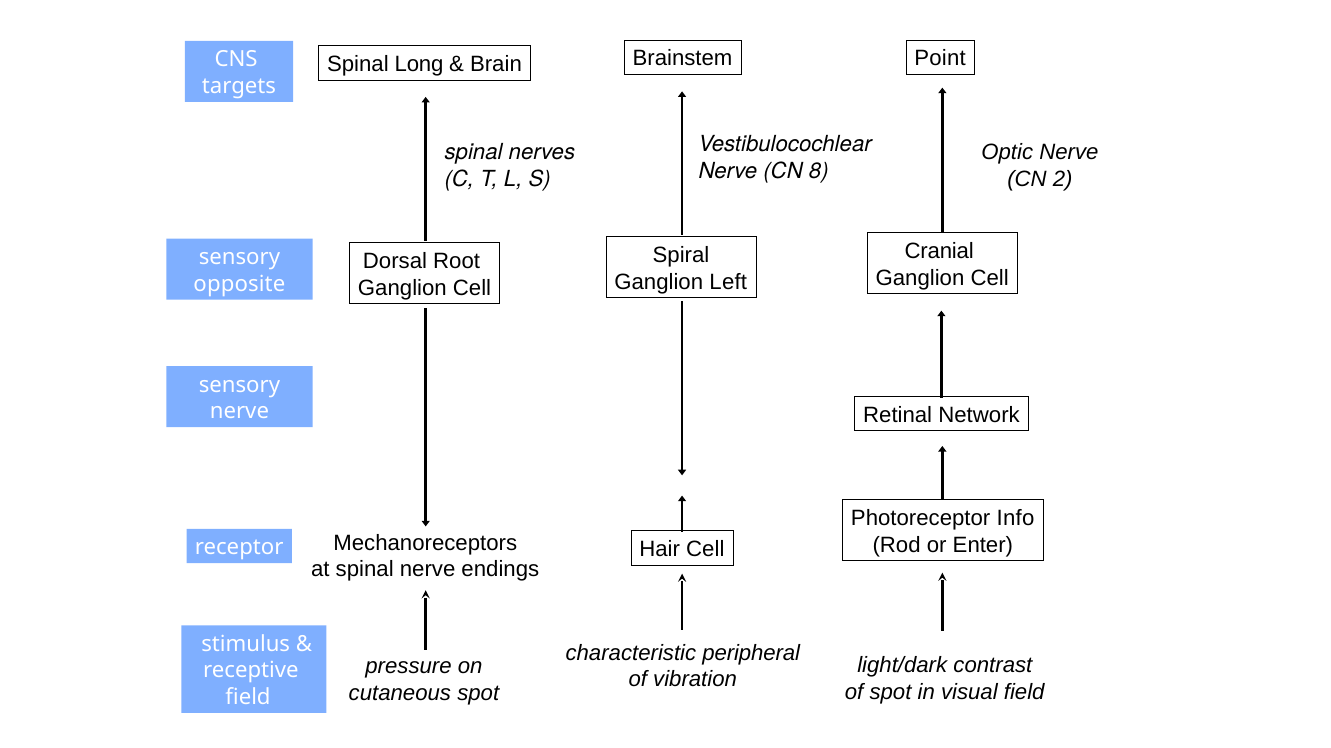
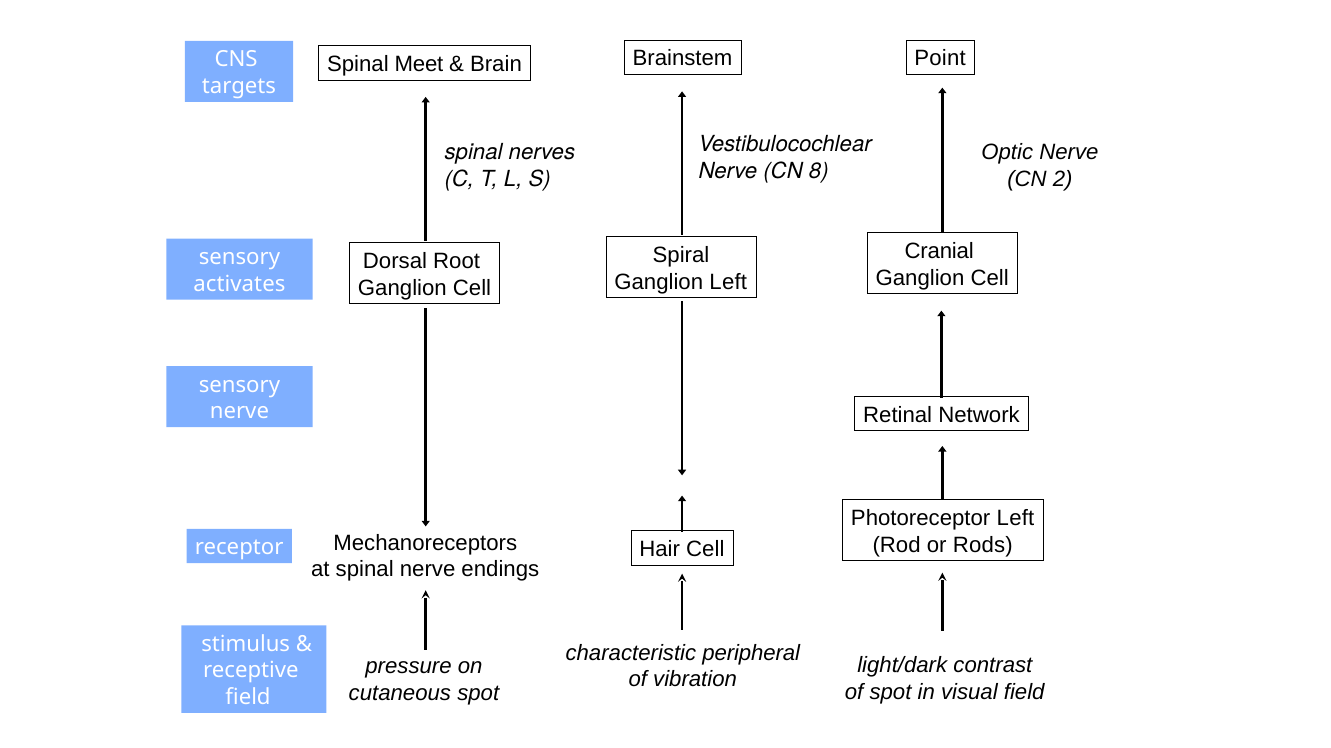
Long: Long -> Meet
opposite: opposite -> activates
Photoreceptor Info: Info -> Left
Enter: Enter -> Rods
